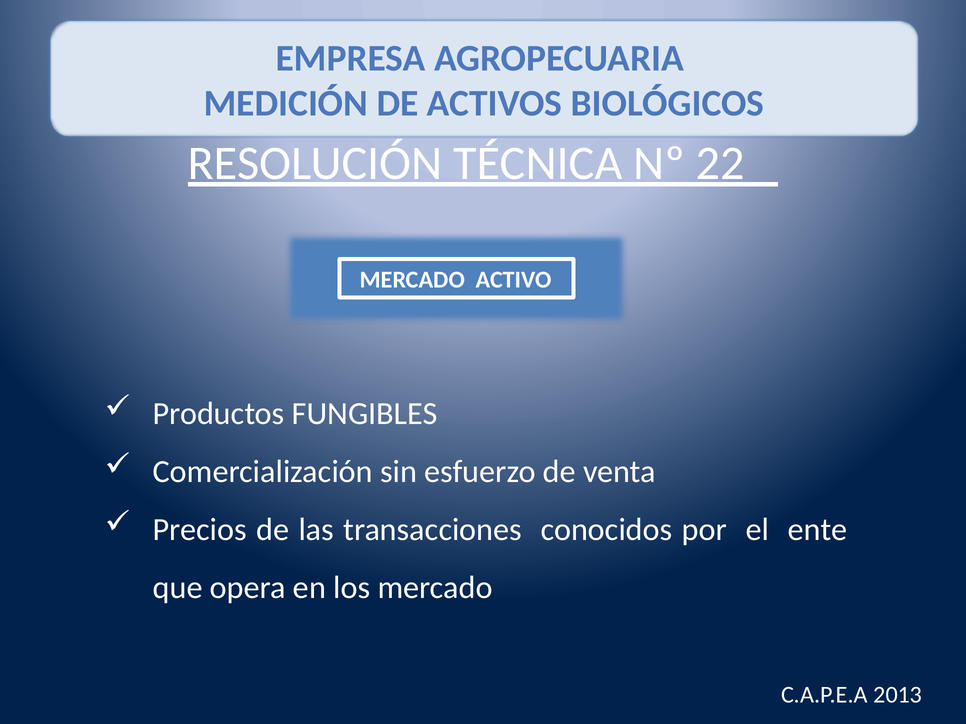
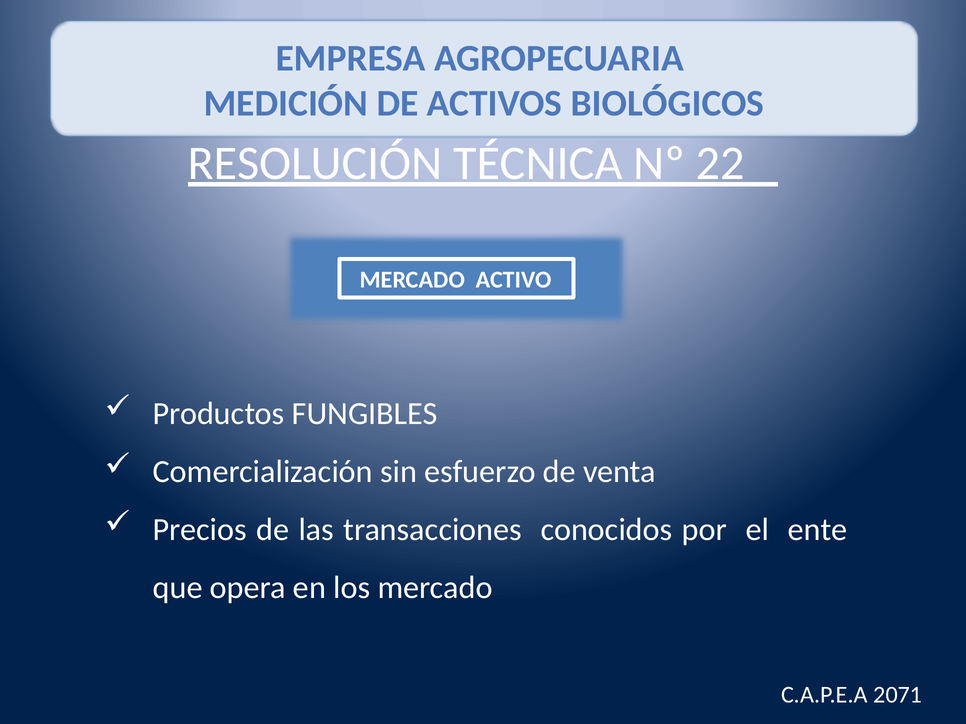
2013: 2013 -> 2071
